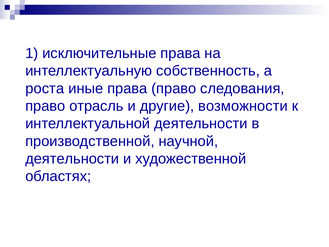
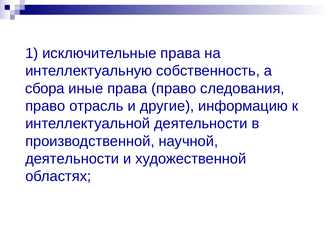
роста: роста -> сбора
возможности: возможности -> информацию
